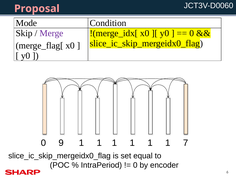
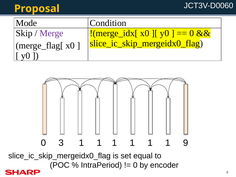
Proposal colour: pink -> yellow
9: 9 -> 3
7: 7 -> 9
